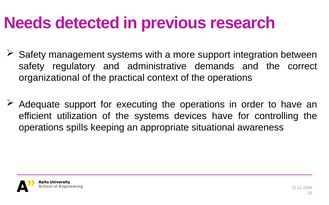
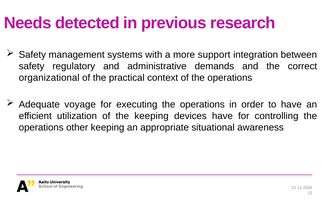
Adequate support: support -> voyage
the systems: systems -> keeping
spills: spills -> other
